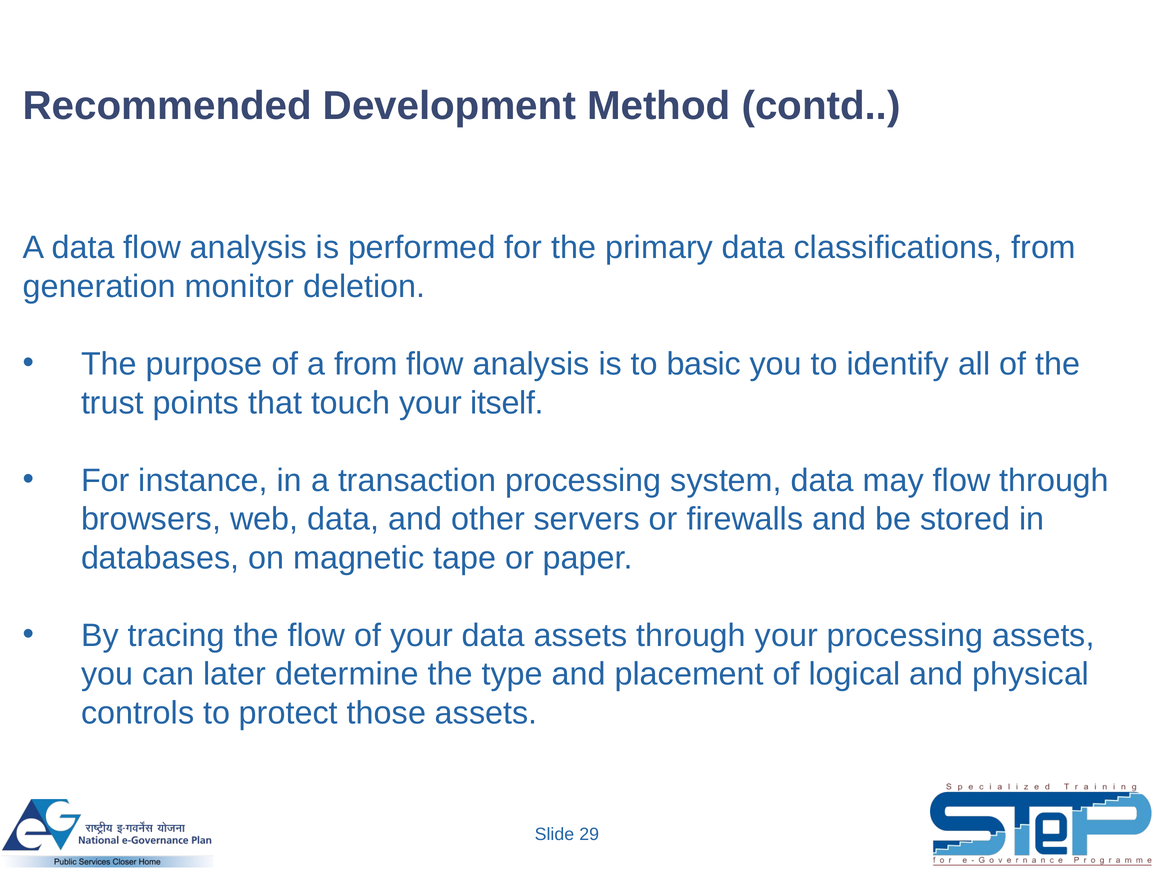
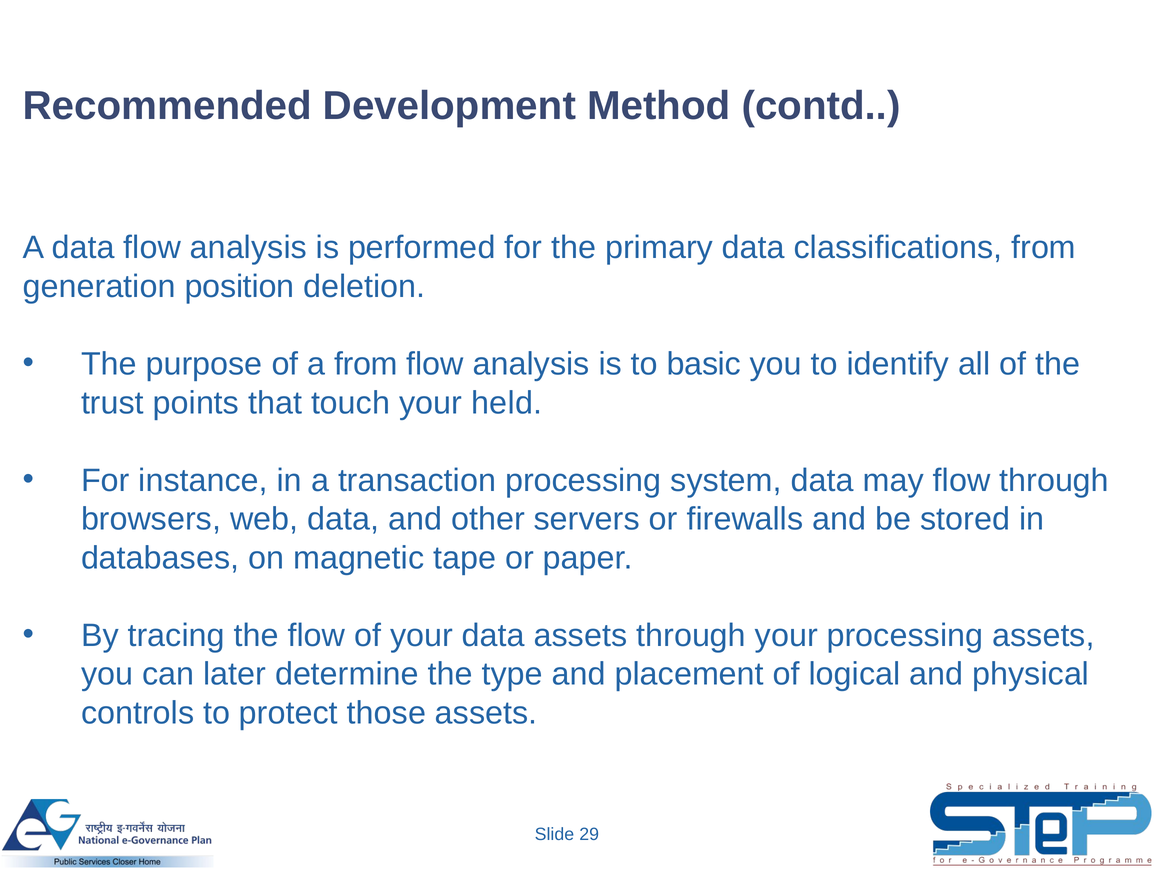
monitor: monitor -> position
itself: itself -> held
